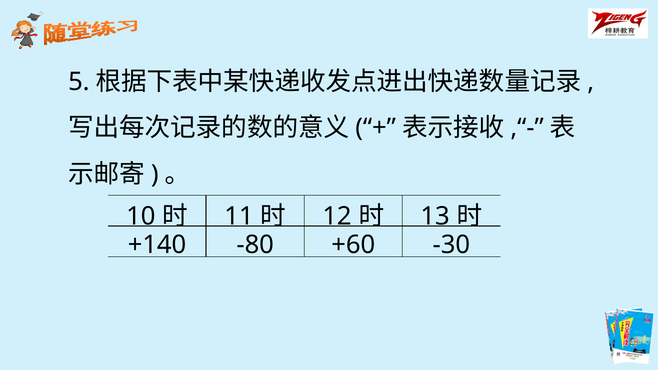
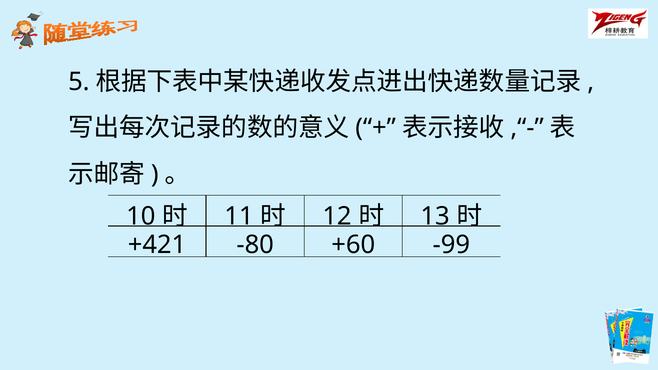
+140: +140 -> +421
-30: -30 -> -99
